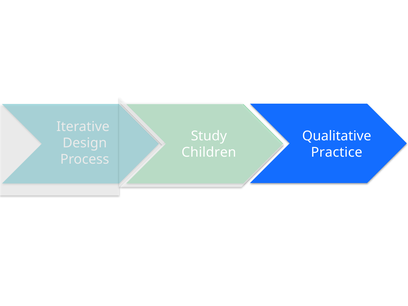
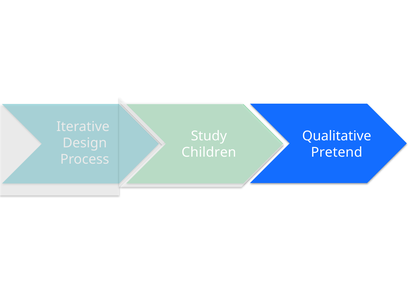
Practice: Practice -> Pretend
